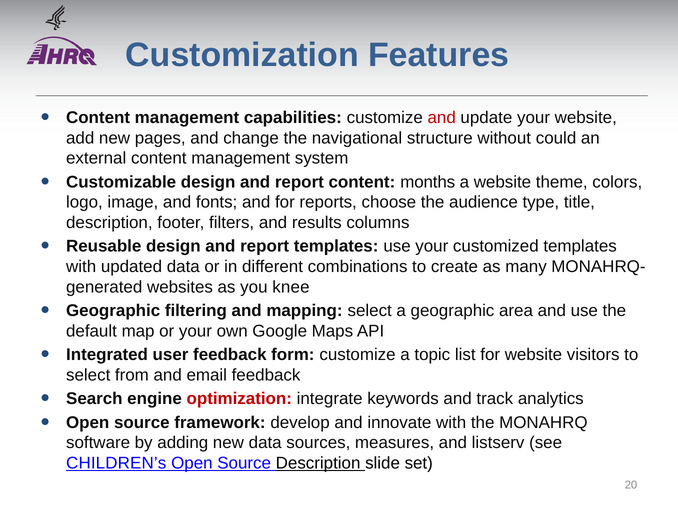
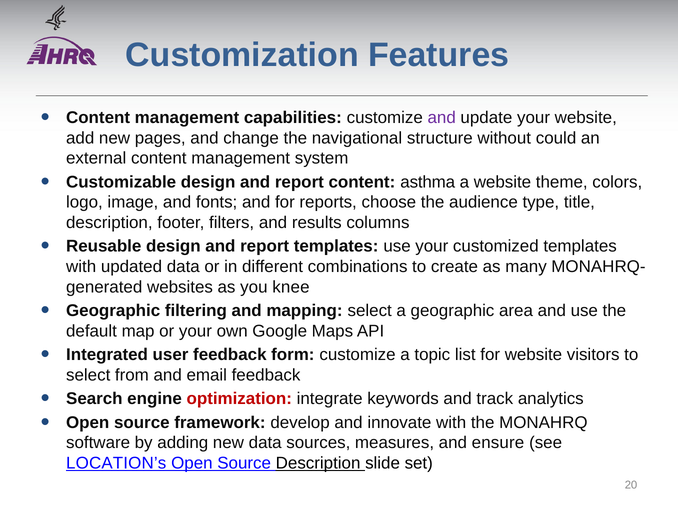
and at (442, 118) colour: red -> purple
months: months -> asthma
listserv: listserv -> ensure
CHILDREN’s: CHILDREN’s -> LOCATION’s
